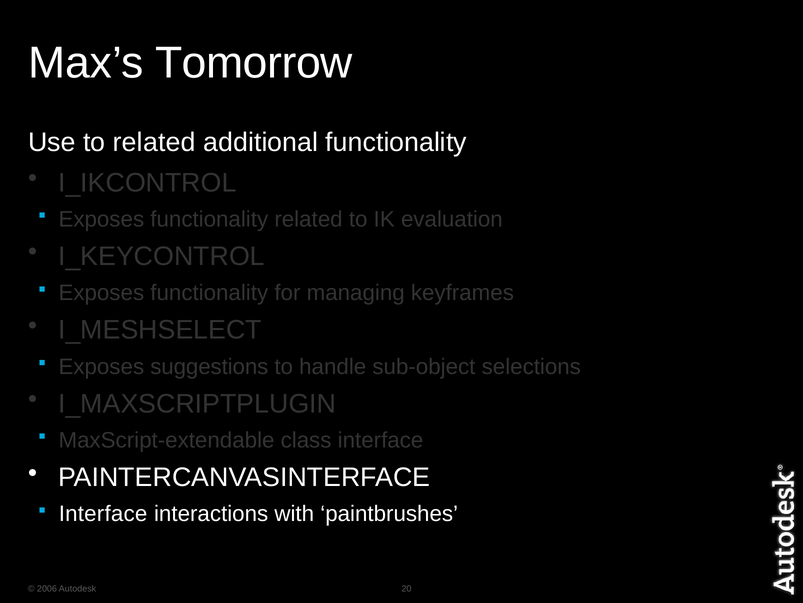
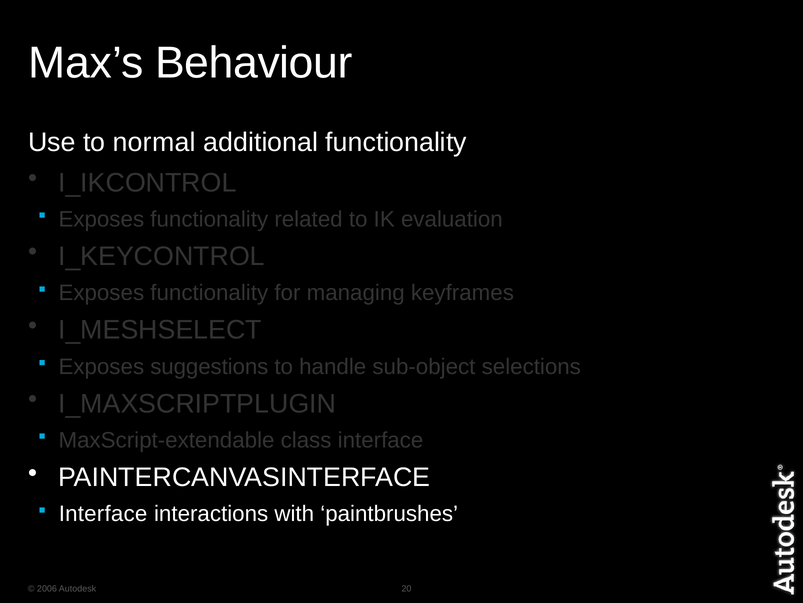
Tomorrow: Tomorrow -> Behaviour
to related: related -> normal
